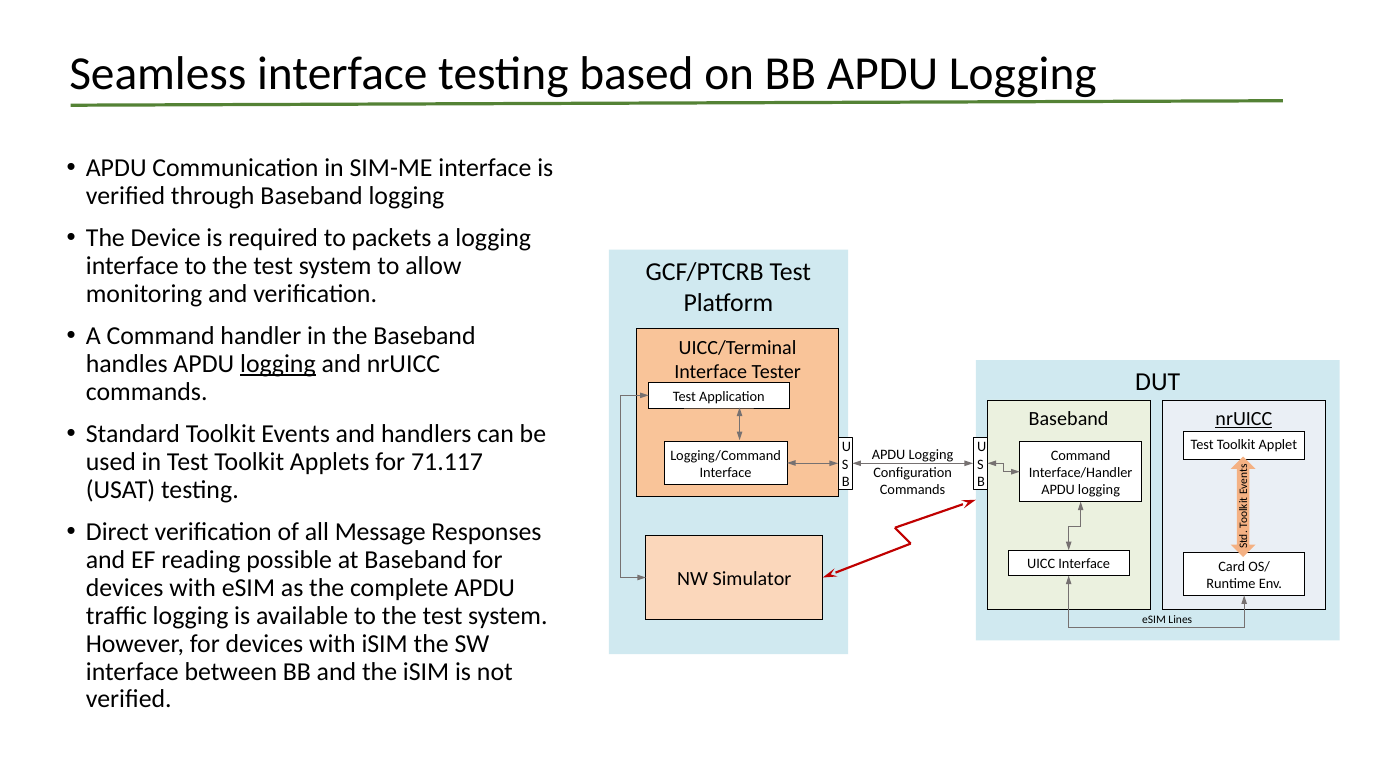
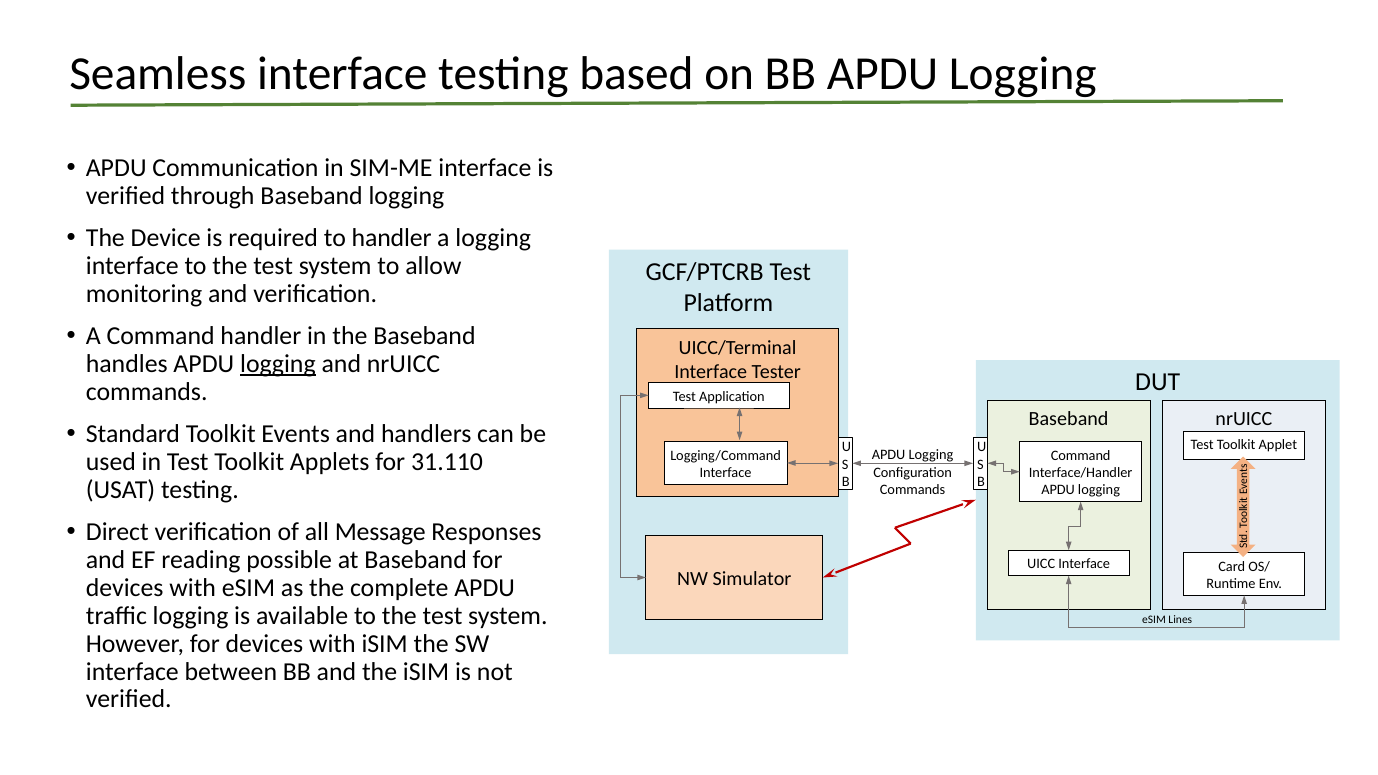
to packets: packets -> handler
nrUICC at (1244, 419) underline: present -> none
71.117: 71.117 -> 31.110
